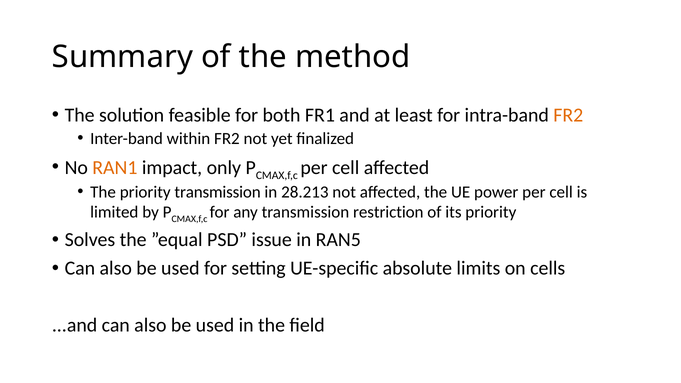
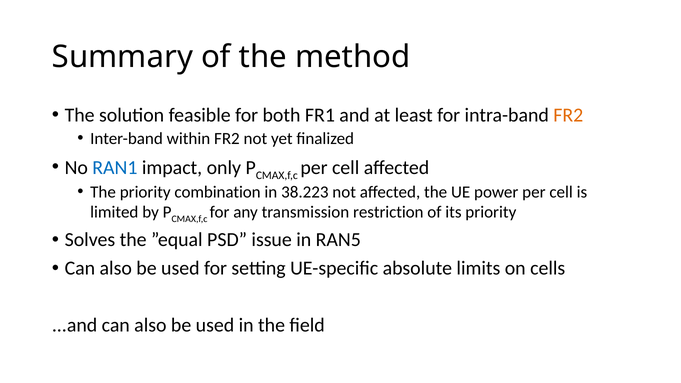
RAN1 colour: orange -> blue
priority transmission: transmission -> combination
28.213: 28.213 -> 38.223
